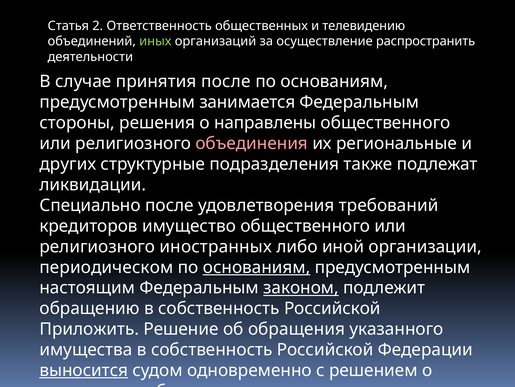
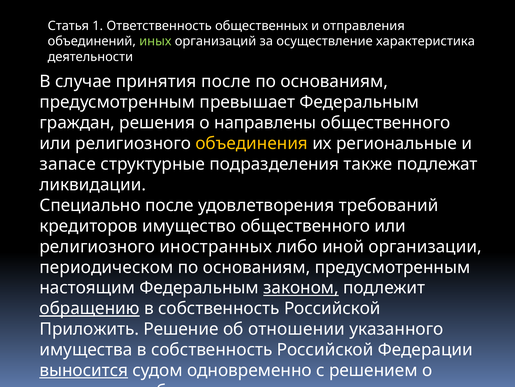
2: 2 -> 1
телевидению: телевидению -> отправления
распространить: распространить -> характеристика
занимается: занимается -> превышает
стороны: стороны -> граждан
объединения at (252, 143) colour: pink -> yellow
других: других -> запасе
основаниям at (257, 267) underline: present -> none
обращению underline: none -> present
обращения: обращения -> отношении
